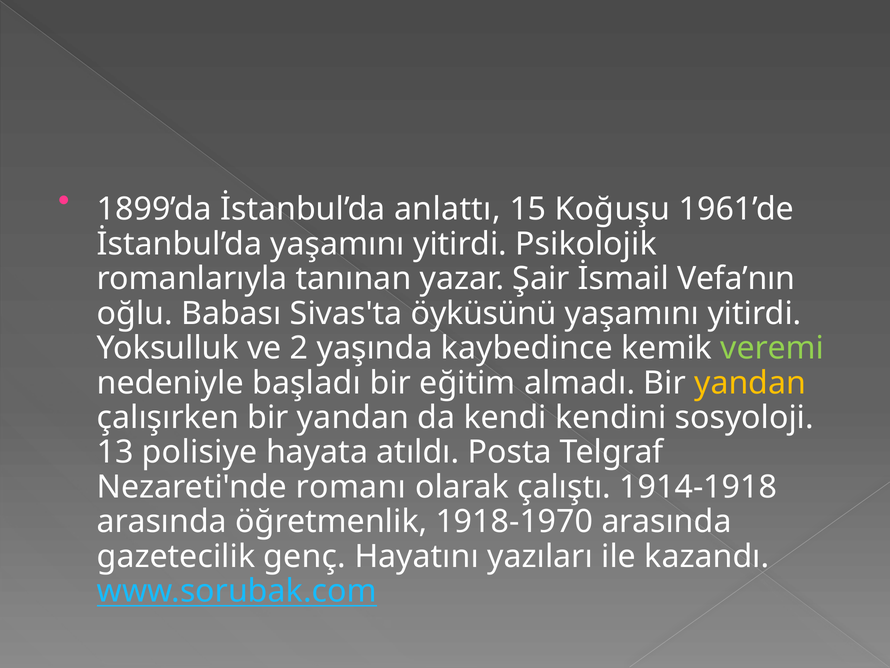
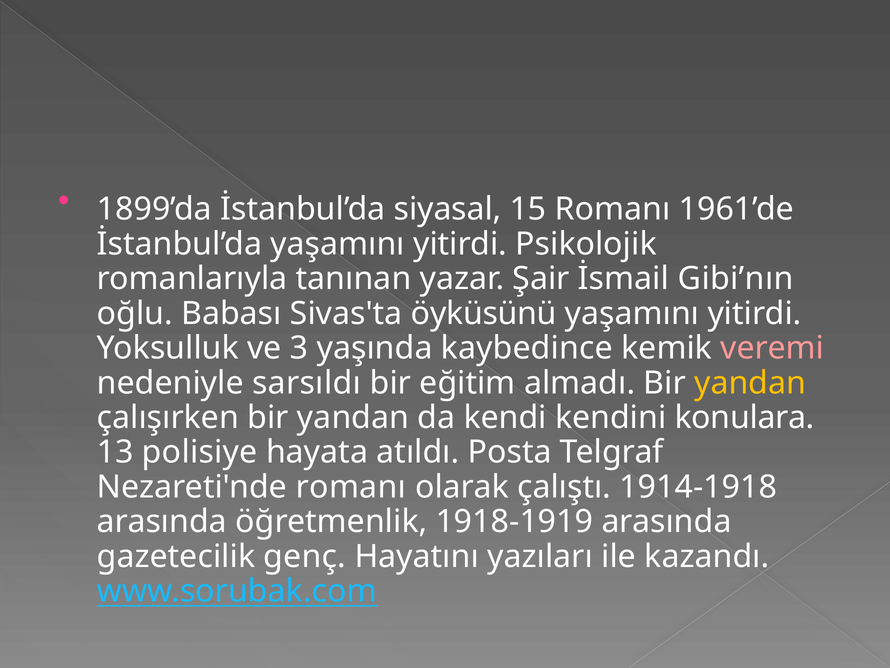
anlattı: anlattı -> siyasal
15 Koğuşu: Koğuşu -> Romanı
Vefa’nın: Vefa’nın -> Gibi’nın
2: 2 -> 3
veremi colour: light green -> pink
başladı: başladı -> sarsıldı
sosyoloji: sosyoloji -> konulara
1918-1970: 1918-1970 -> 1918-1919
